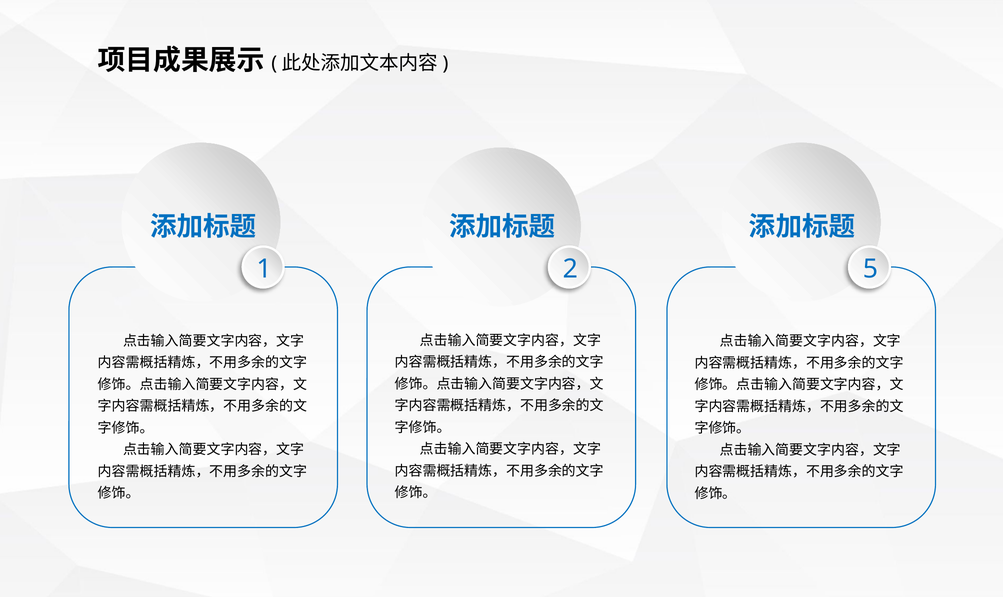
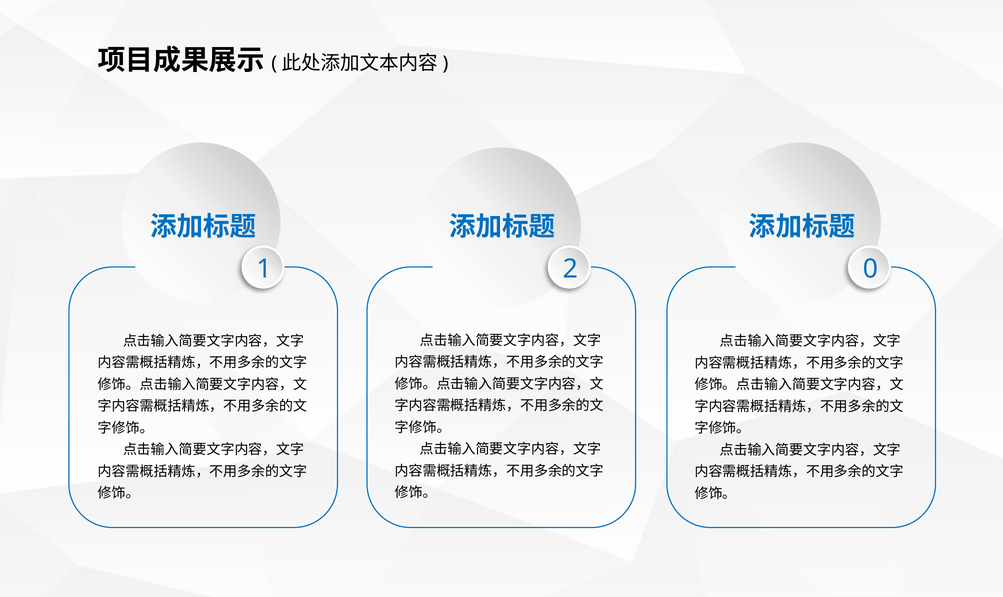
5: 5 -> 0
